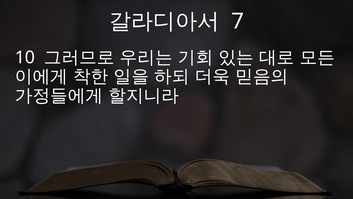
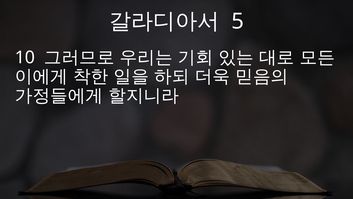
7: 7 -> 5
